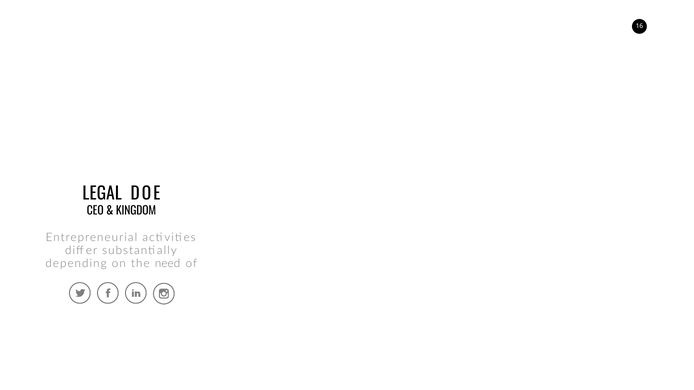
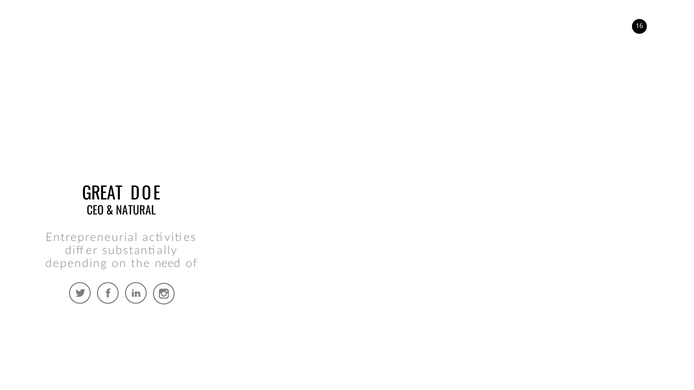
LEGAL: LEGAL -> GREAT
KINGDOM: KINGDOM -> NATURAL
